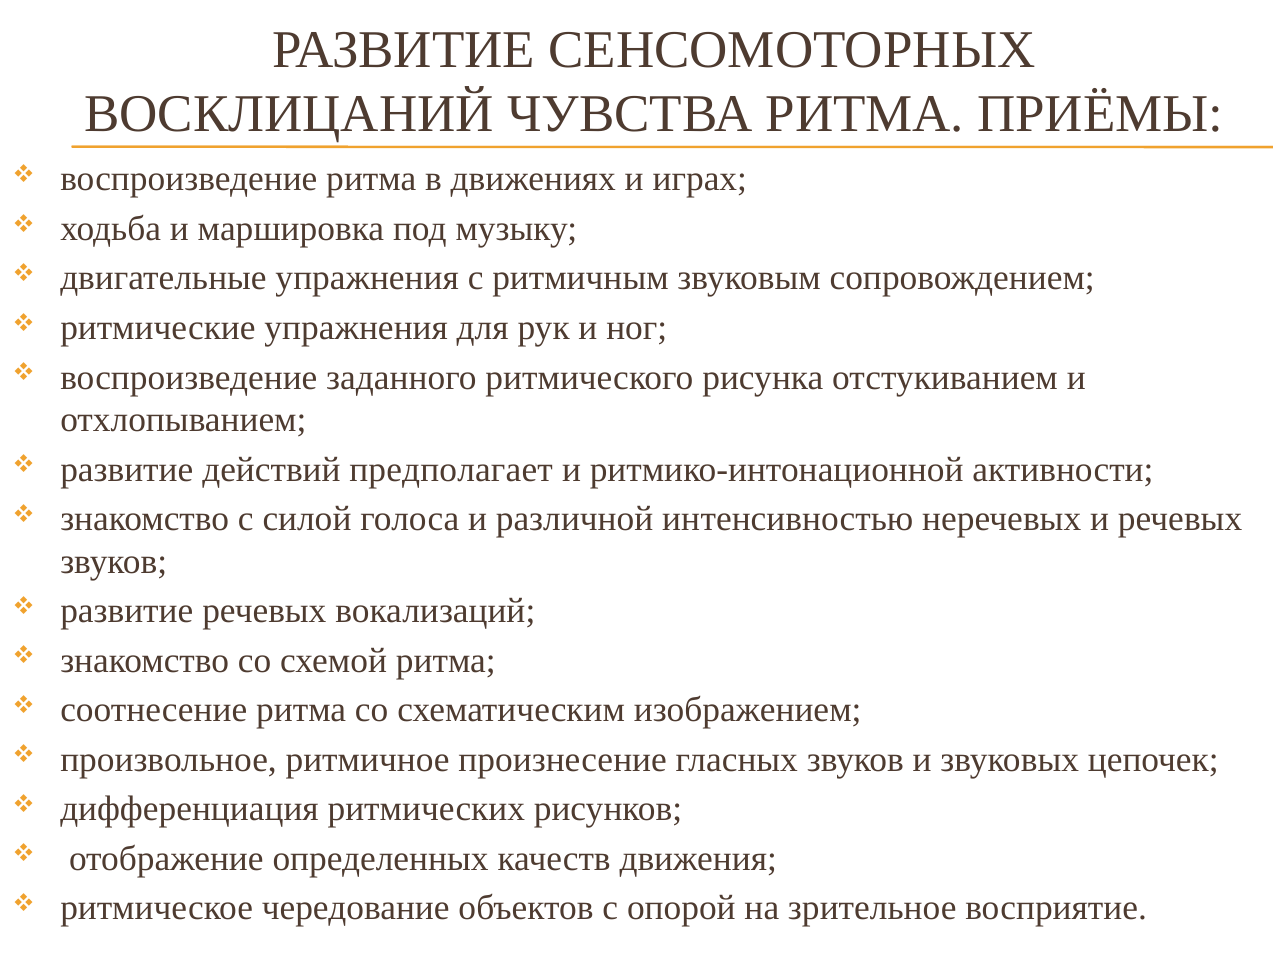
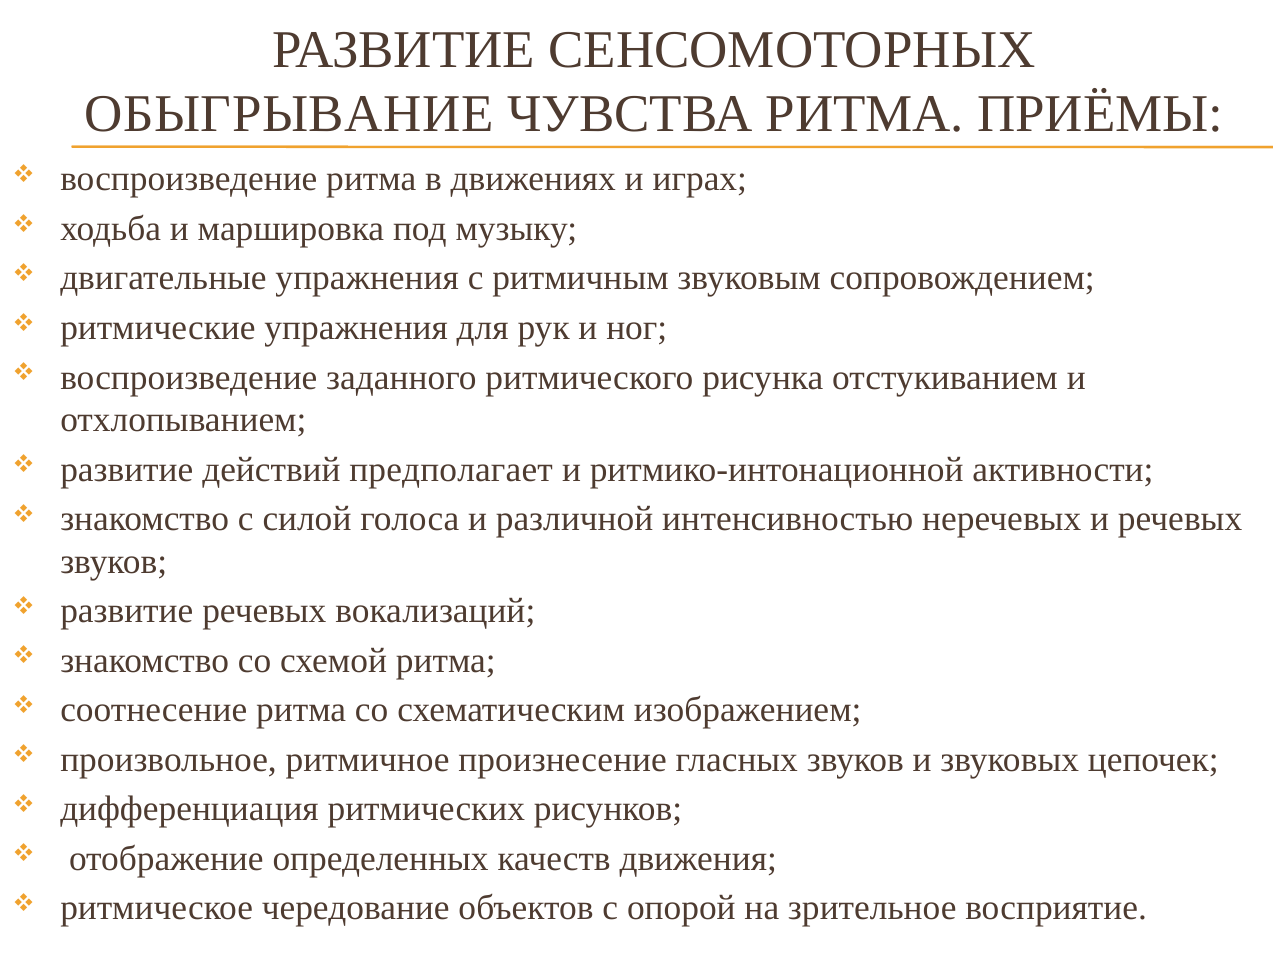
ВОСКЛИЦАНИЙ: ВОСКЛИЦАНИЙ -> ОБЫГРЫВАНИЕ
